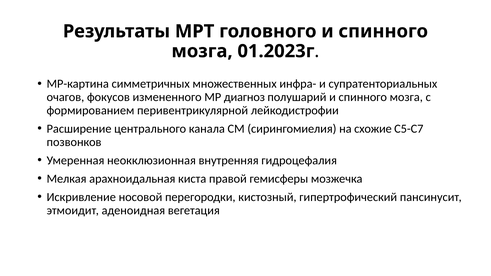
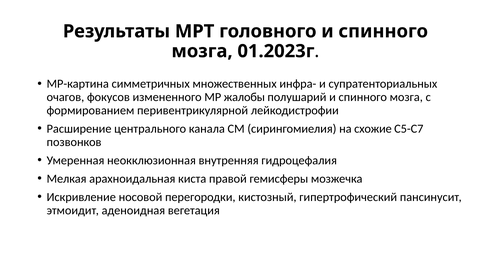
диагноз: диагноз -> жалобы
